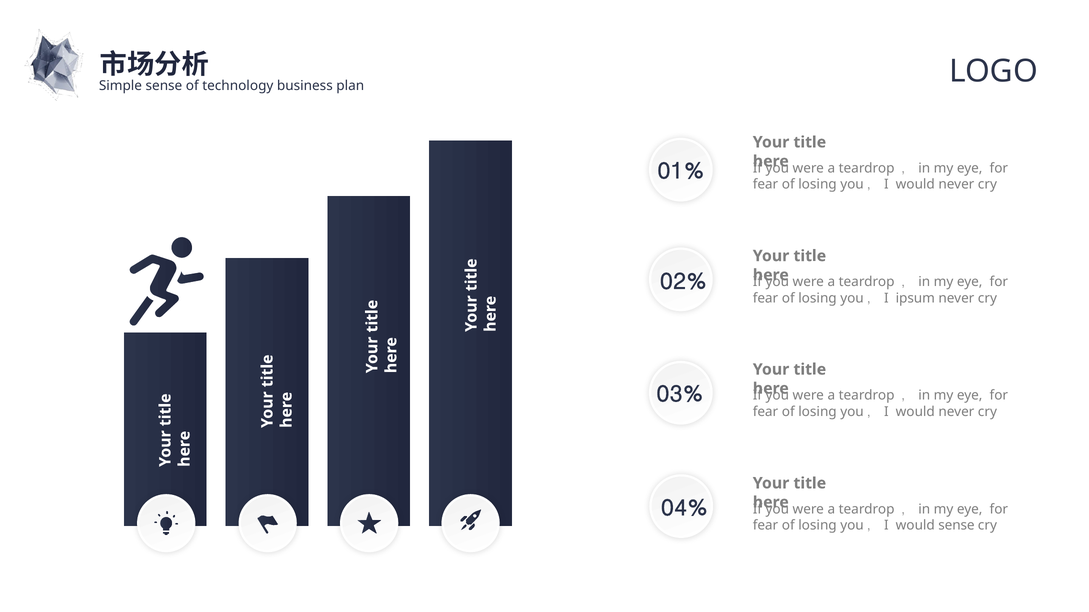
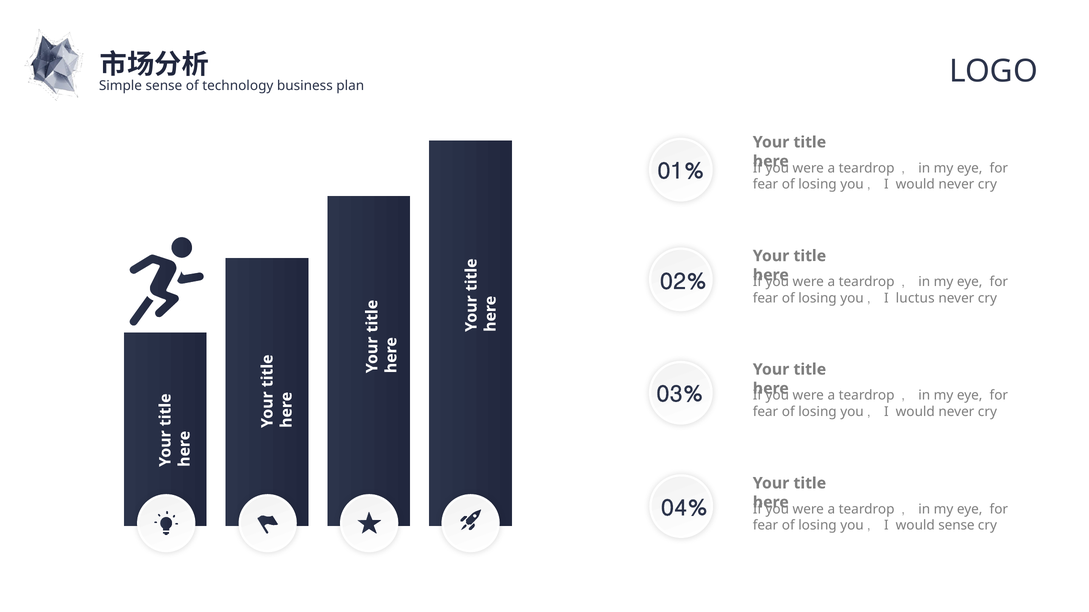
ipsum: ipsum -> luctus
